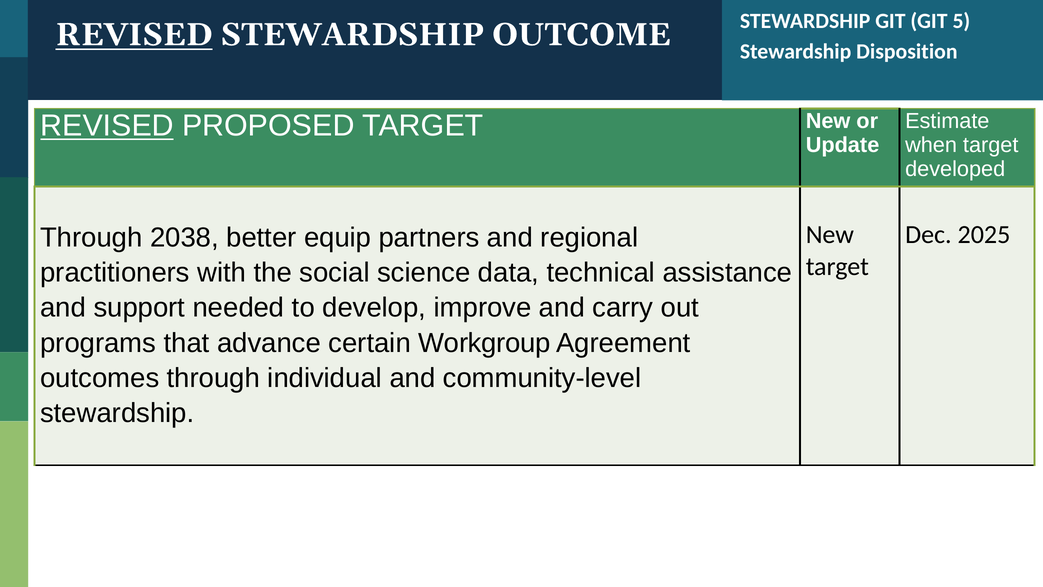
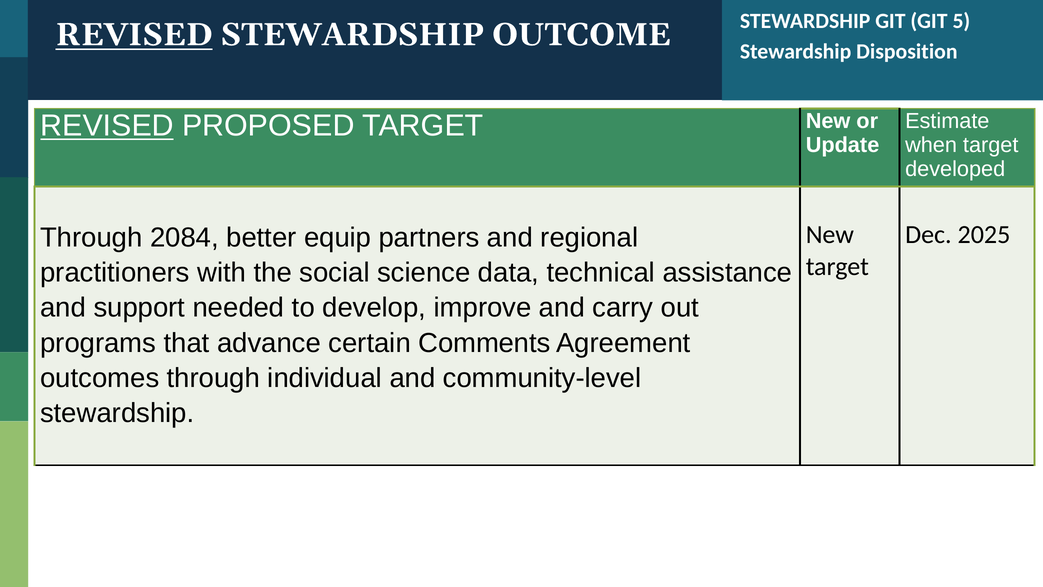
2038: 2038 -> 2084
Workgroup: Workgroup -> Comments
